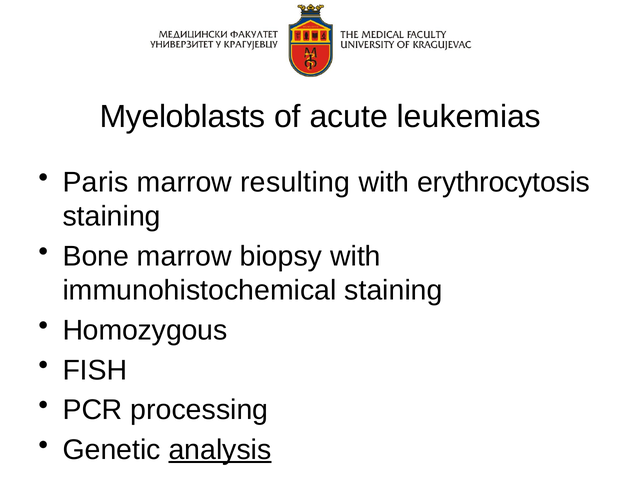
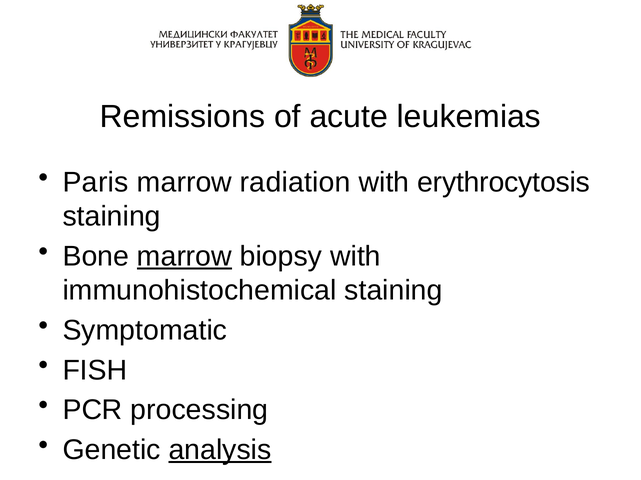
Myeloblasts: Myeloblasts -> Remissions
resulting: resulting -> radiation
marrow at (184, 257) underline: none -> present
Homozygous: Homozygous -> Symptomatic
